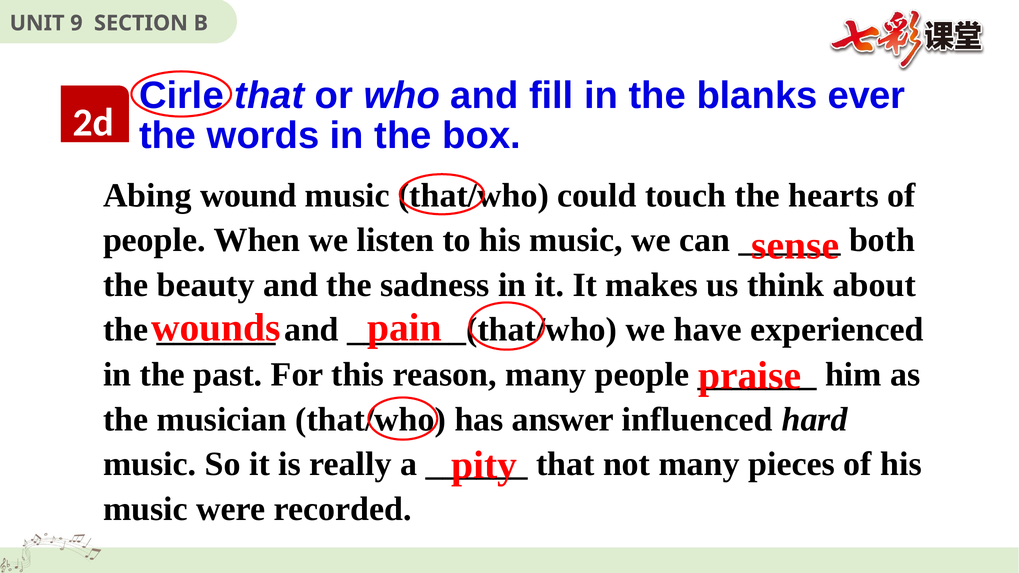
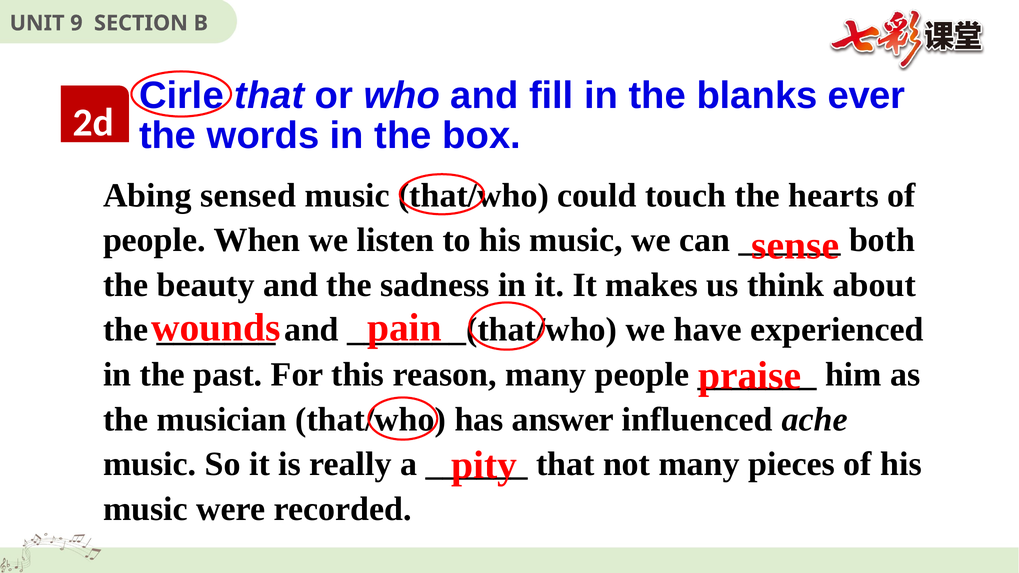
wound: wound -> sensed
hard: hard -> ache
